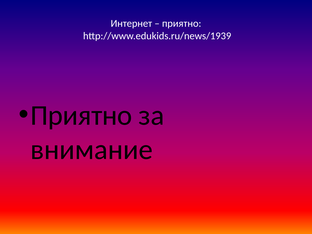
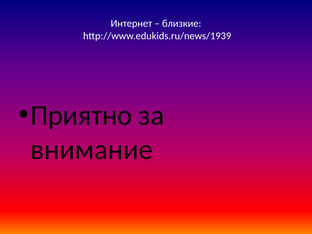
приятно at (182, 23): приятно -> близкие
